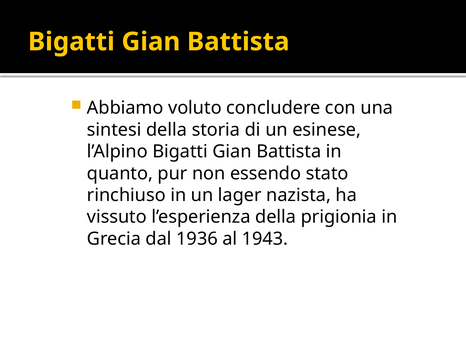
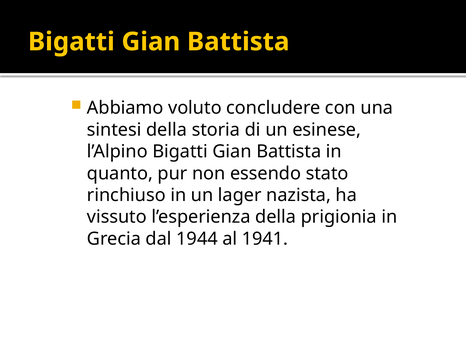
1936: 1936 -> 1944
1943: 1943 -> 1941
